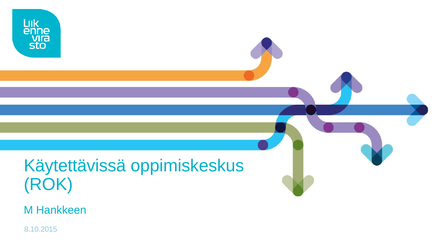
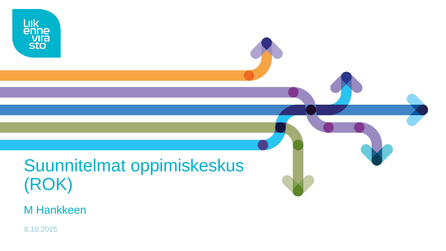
Käytettävissä: Käytettävissä -> Suunnitelmat
